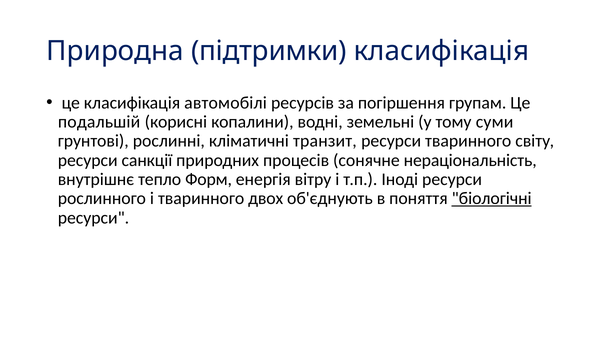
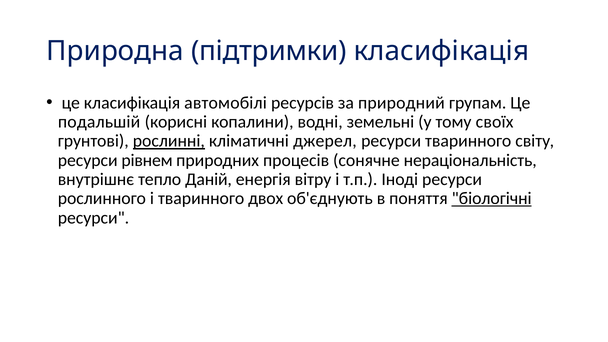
погіршення: погіршення -> природний
суми: суми -> своїх
рослинні underline: none -> present
транзит: транзит -> джерел
санкції: санкції -> рівнем
Форм: Форм -> Даній
